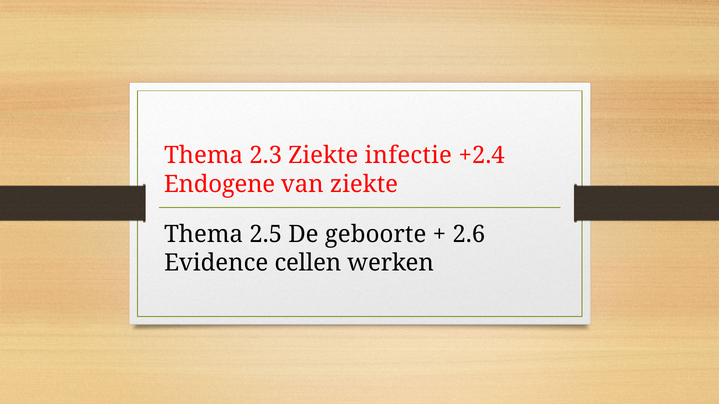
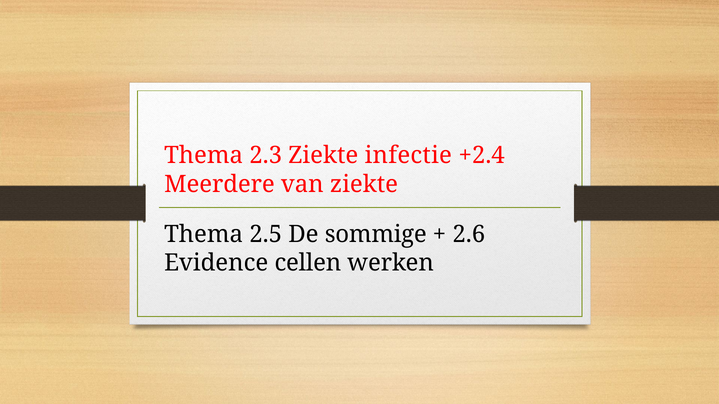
Endogene: Endogene -> Meerdere
geboorte: geboorte -> sommige
